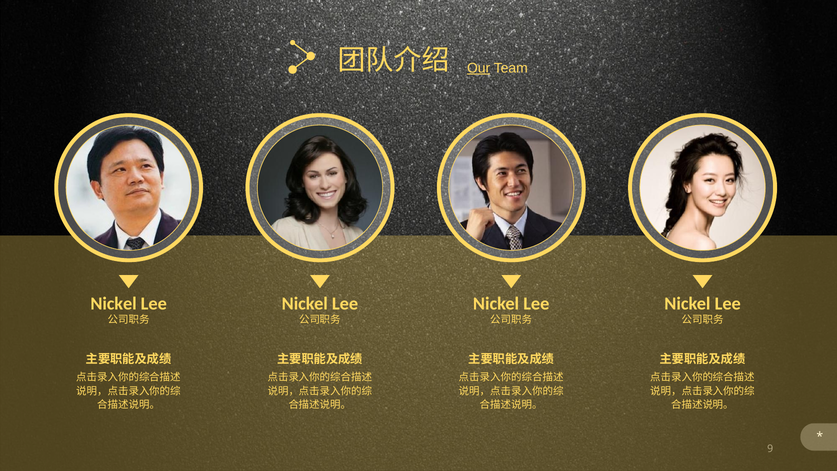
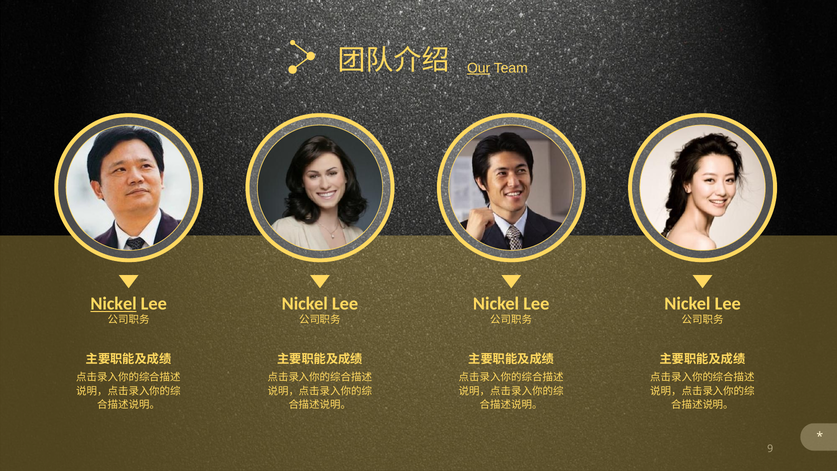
Nickel at (114, 304) underline: none -> present
